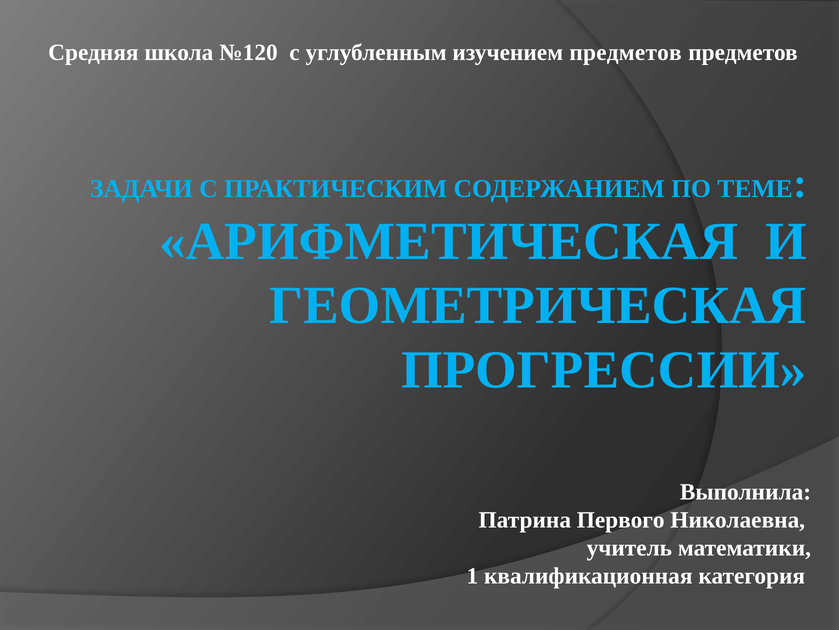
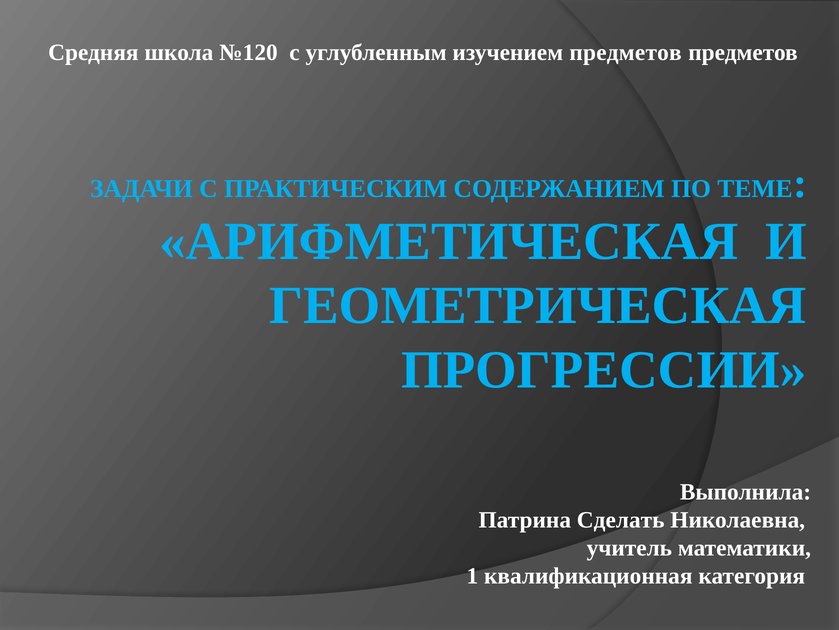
Первого: Первого -> Сделать
